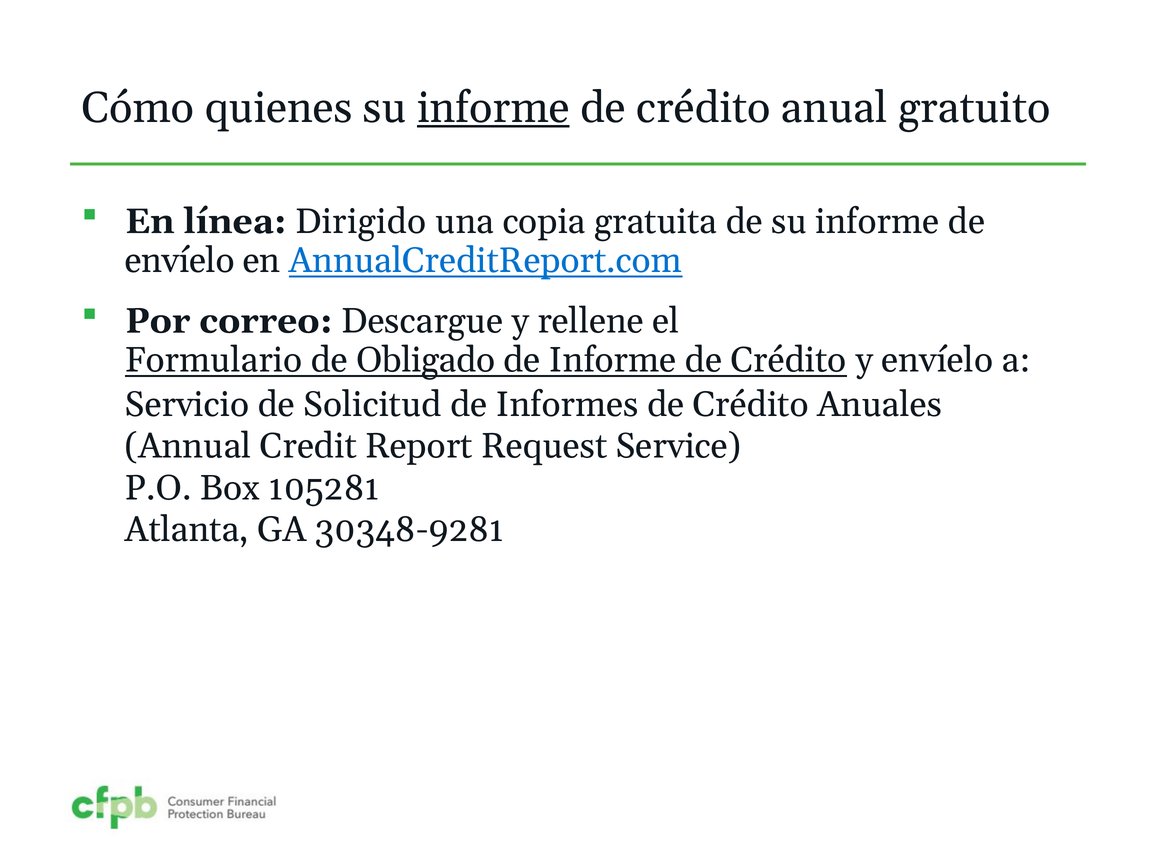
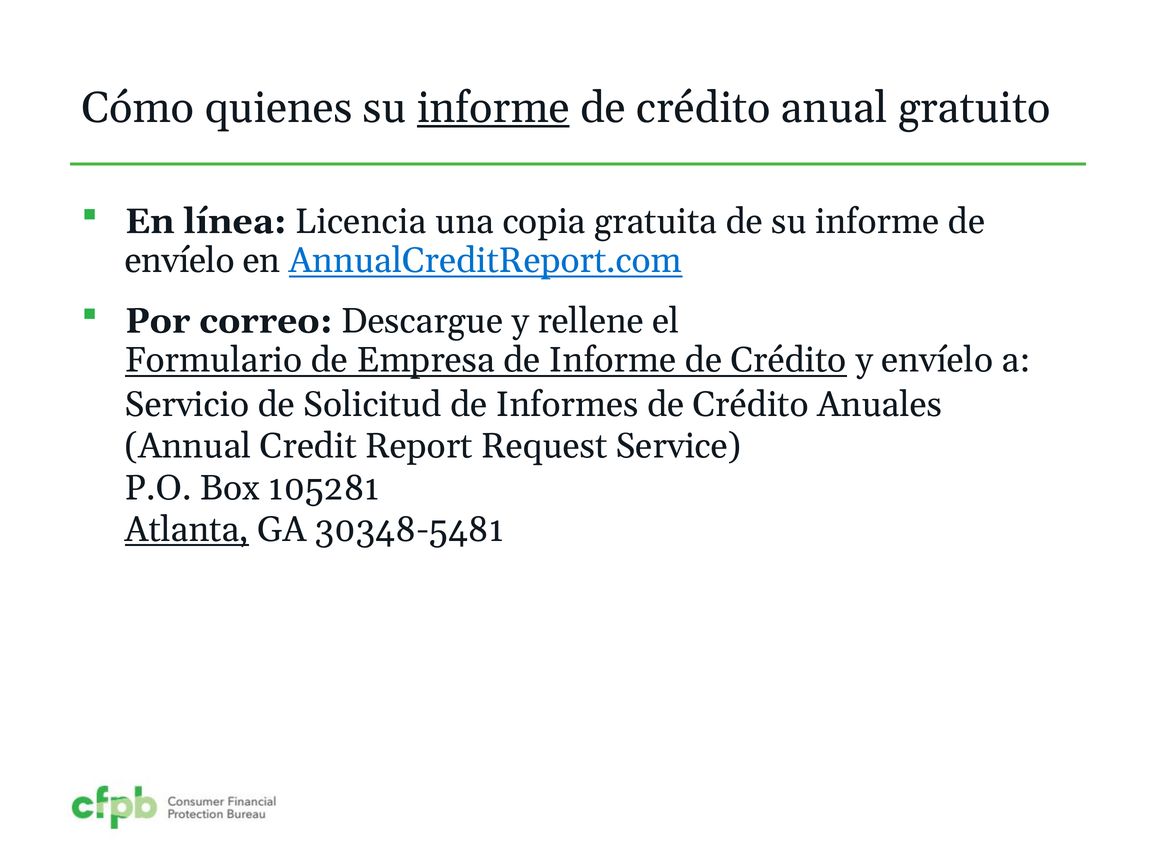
Dirigido: Dirigido -> Licencia
Obligado: Obligado -> Empresa
Atlanta underline: none -> present
30348-9281: 30348-9281 -> 30348-5481
